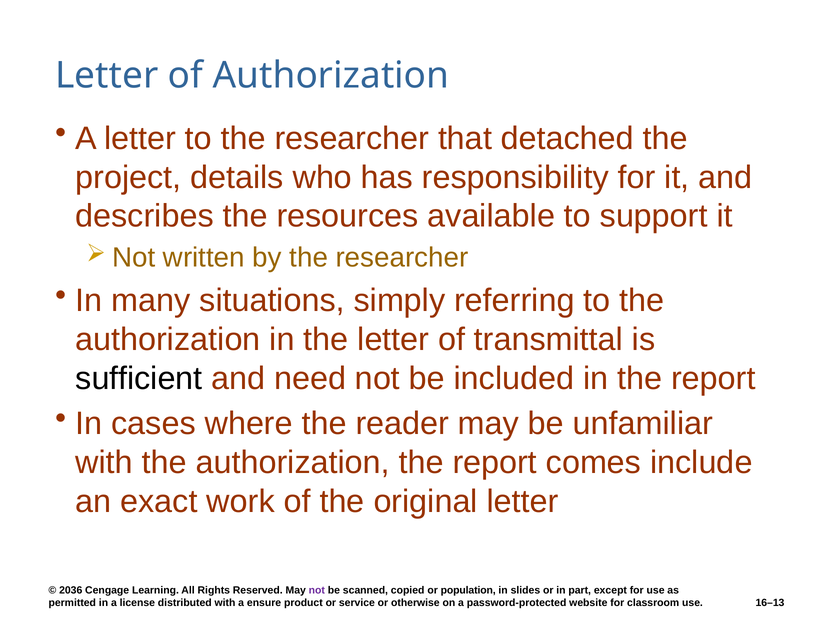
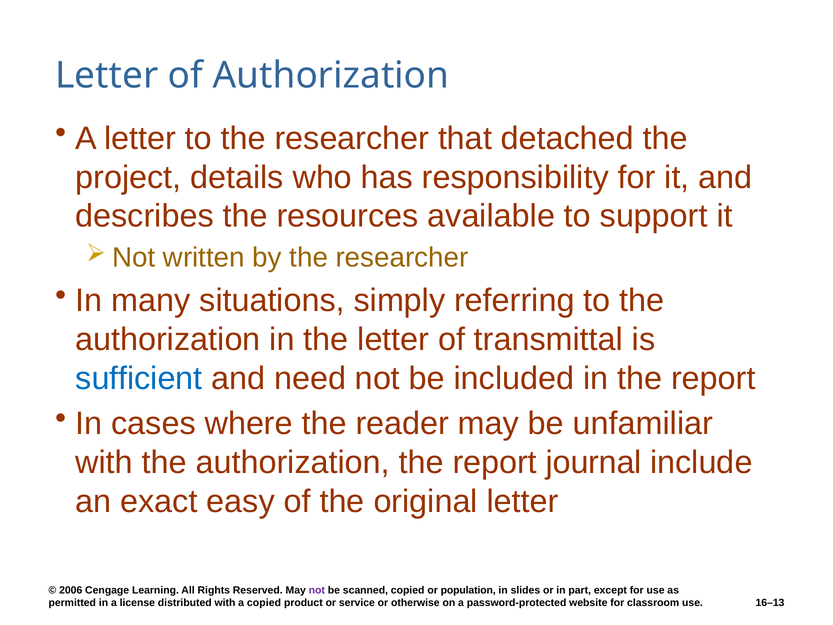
sufficient colour: black -> blue
comes: comes -> journal
work: work -> easy
2036: 2036 -> 2006
a ensure: ensure -> copied
